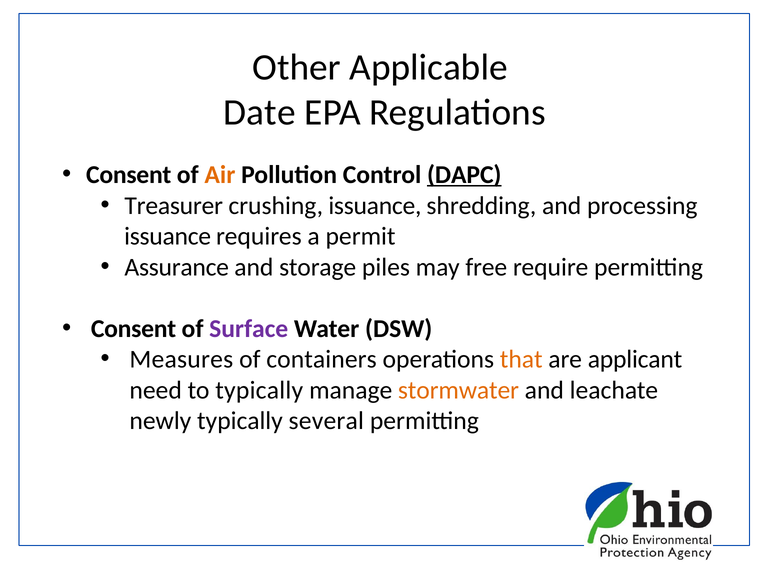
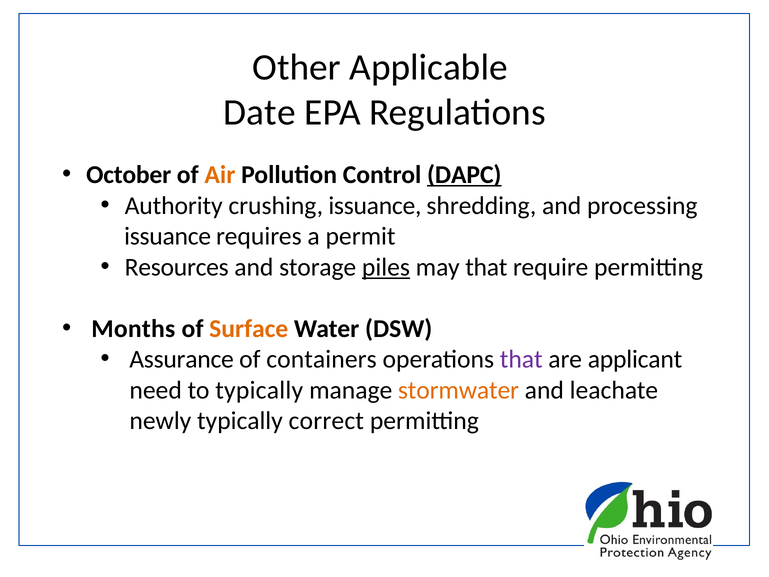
Consent at (129, 175): Consent -> October
Treasurer: Treasurer -> Authority
Assurance: Assurance -> Resources
piles underline: none -> present
may free: free -> that
Consent at (134, 329): Consent -> Months
Surface colour: purple -> orange
Measures: Measures -> Assurance
that at (521, 359) colour: orange -> purple
several: several -> correct
